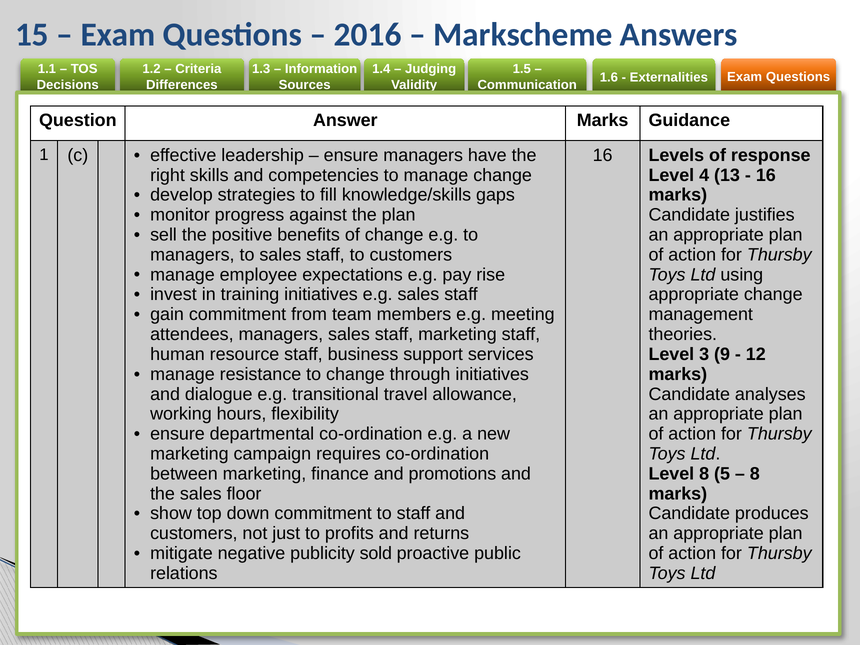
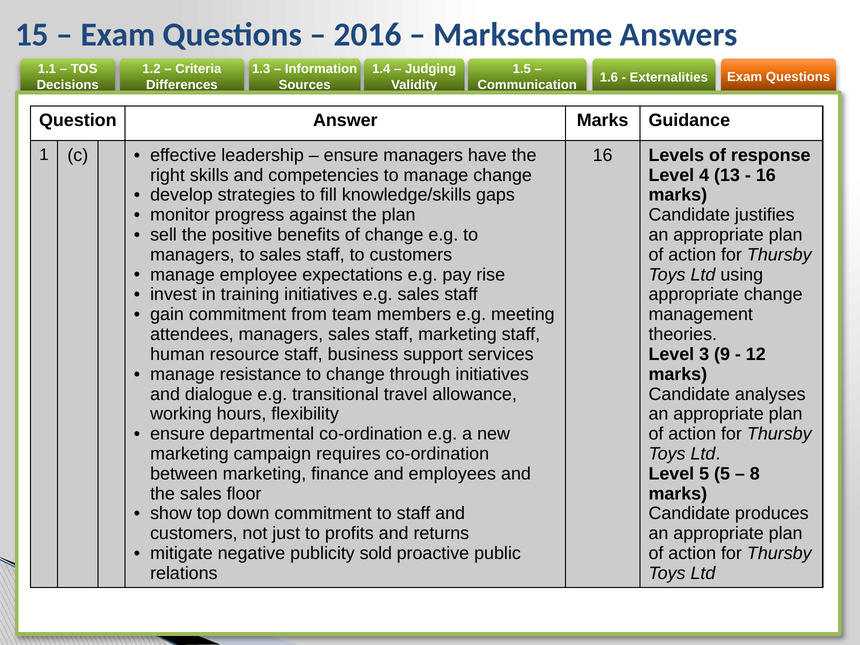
promotions: promotions -> employees
Level 8: 8 -> 5
